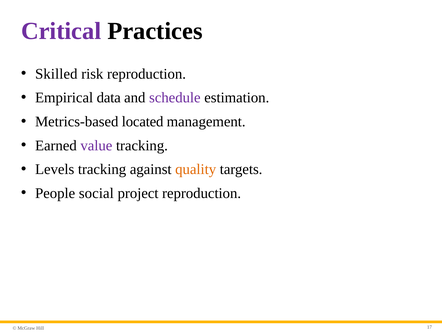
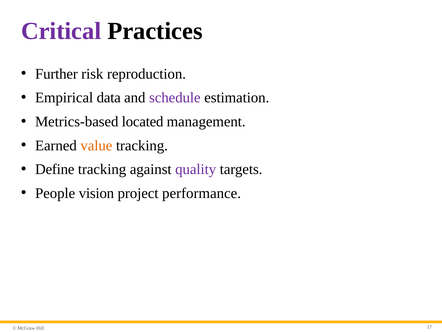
Skilled: Skilled -> Further
value colour: purple -> orange
Levels: Levels -> Define
quality colour: orange -> purple
social: social -> vision
project reproduction: reproduction -> performance
